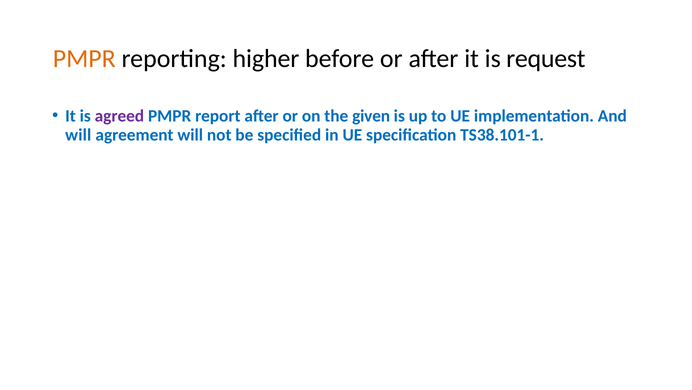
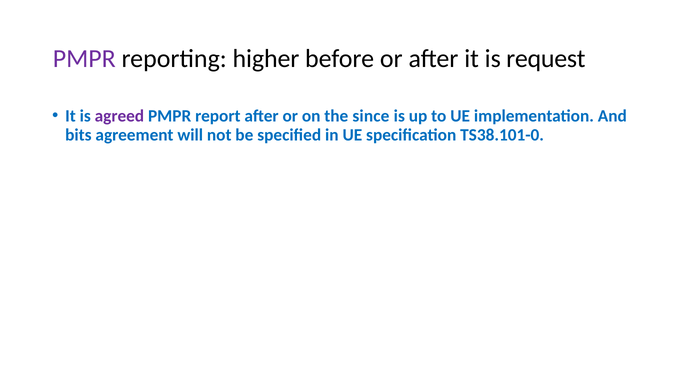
PMPR at (84, 58) colour: orange -> purple
given: given -> since
will at (78, 135): will -> bits
TS38.101-1: TS38.101-1 -> TS38.101-0
